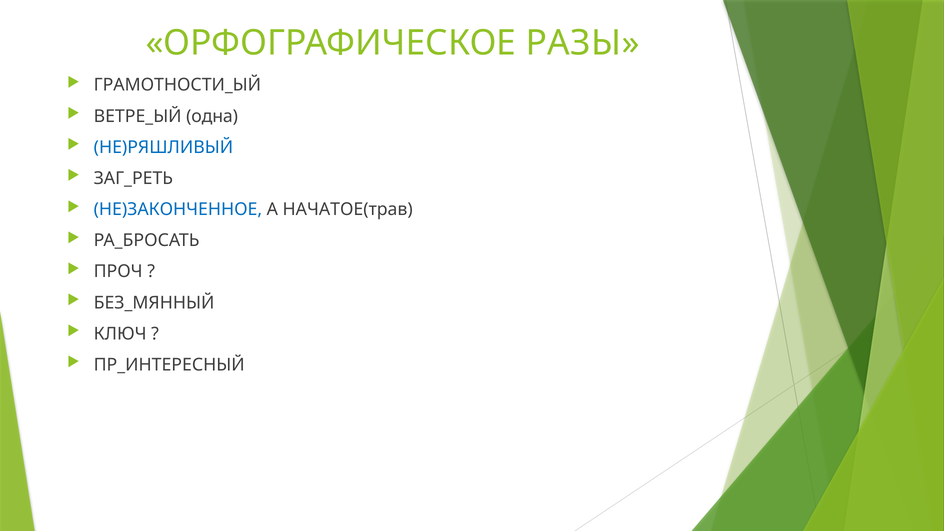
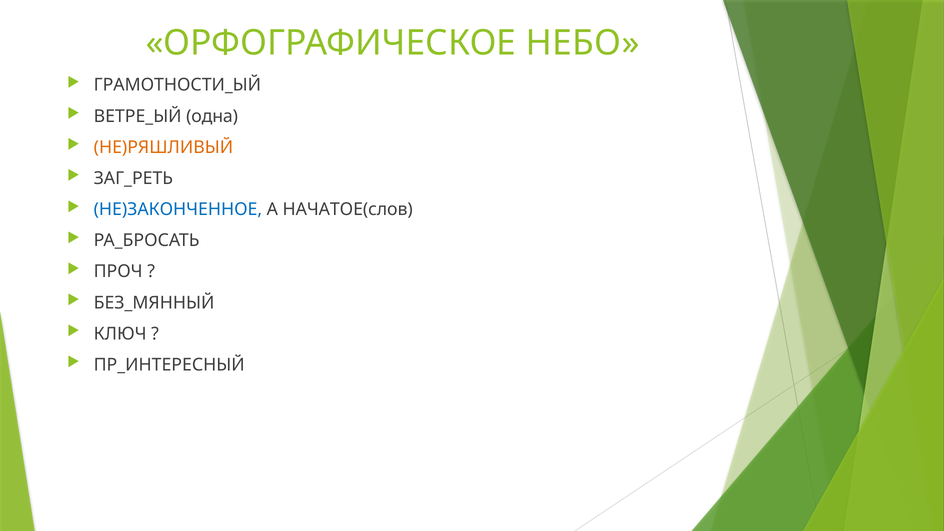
РАЗЫ: РАЗЫ -> НЕБО
НЕ)РЯШЛИВЫЙ colour: blue -> orange
НАЧАТОЕ(трав: НАЧАТОЕ(трав -> НАЧАТОЕ(слов
